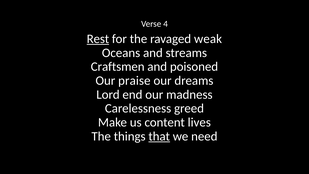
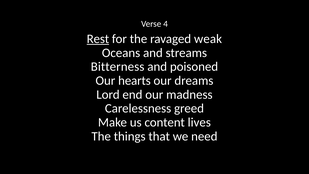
Craftsmen: Craftsmen -> Bitterness
praise: praise -> hearts
that underline: present -> none
